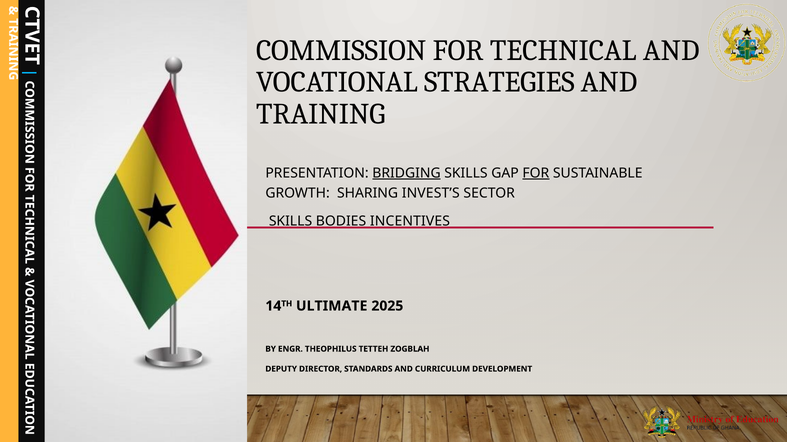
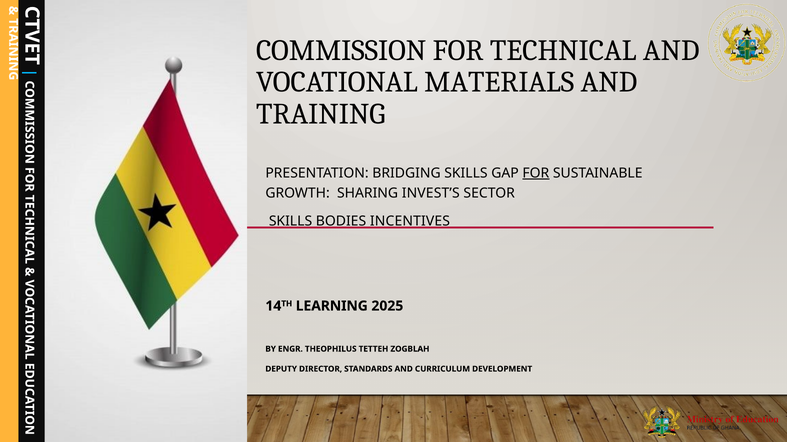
STRATEGIES: STRATEGIES -> MATERIALS
BRIDGING underline: present -> none
ULTIMATE: ULTIMATE -> LEARNING
